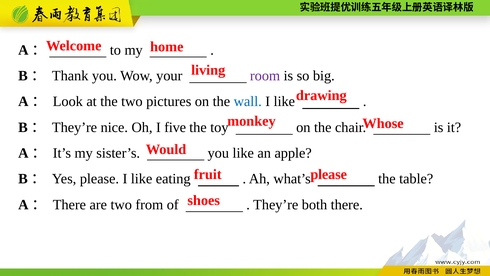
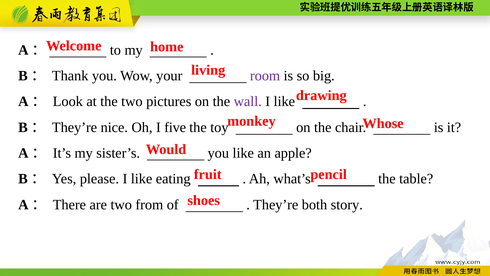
wall colour: blue -> purple
fruit please: please -> pencil
both there: there -> story
